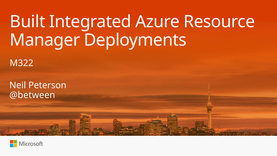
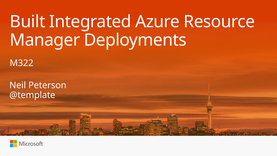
@between: @between -> @template
